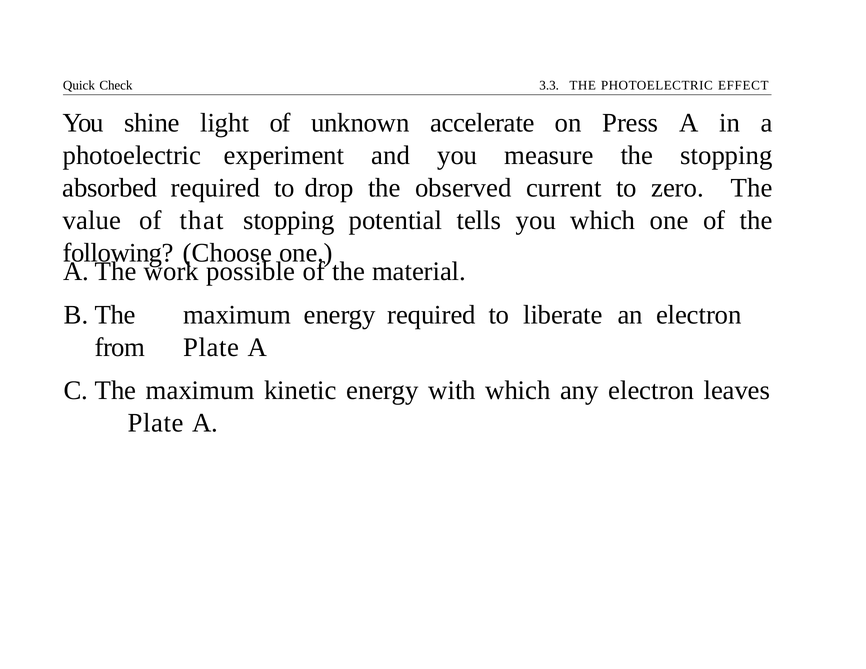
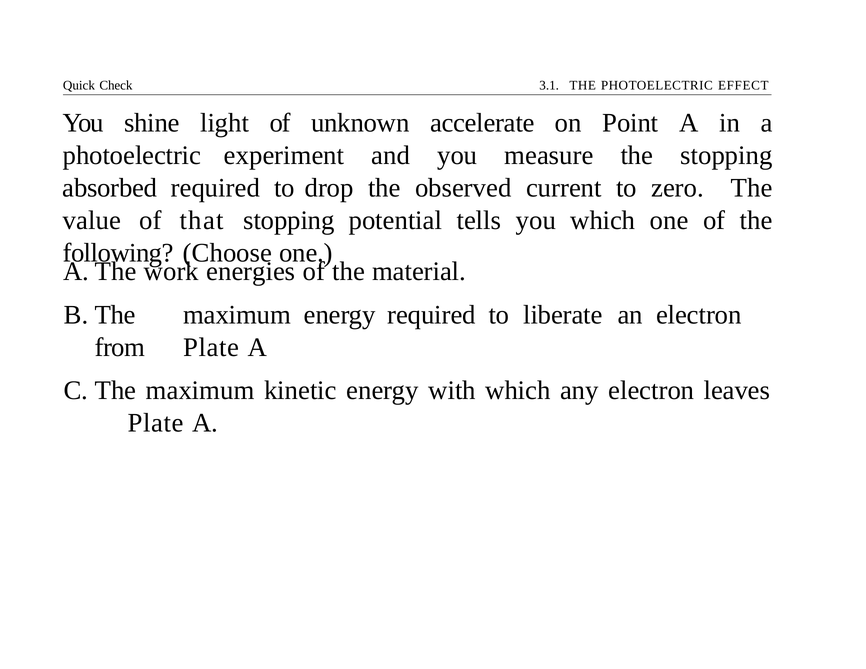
3.3: 3.3 -> 3.1
Press: Press -> Point
possible: possible -> energies
